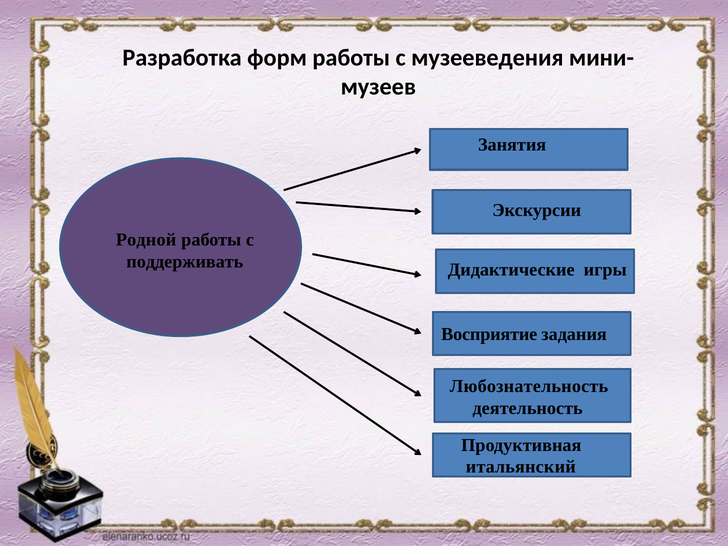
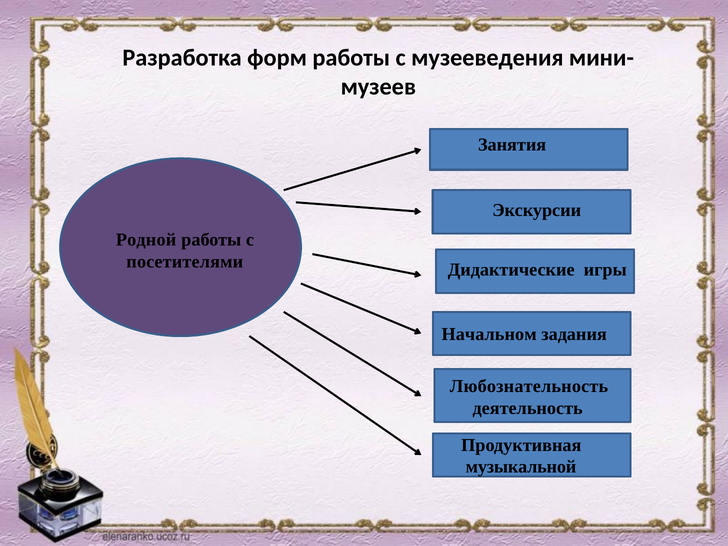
поддерживать: поддерживать -> посетителями
Восприятие: Восприятие -> Начальном
итальянский: итальянский -> музыкальной
